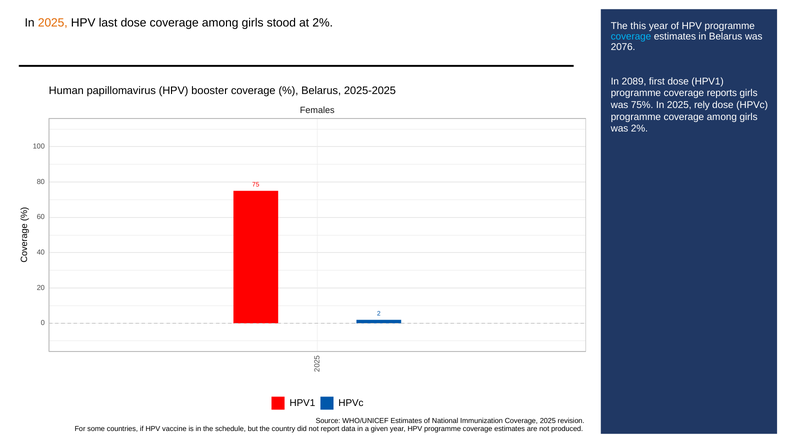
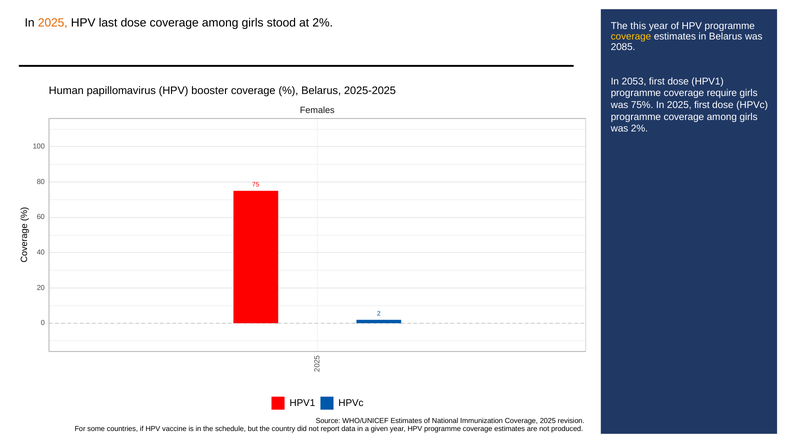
coverage at (631, 36) colour: light blue -> yellow
2076: 2076 -> 2085
2089: 2089 -> 2053
reports: reports -> require
2025 rely: rely -> first
